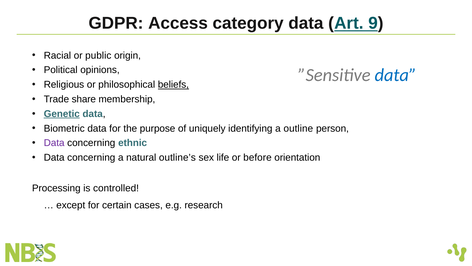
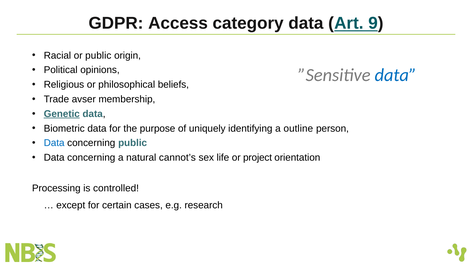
beliefs underline: present -> none
share: share -> avser
Data at (54, 143) colour: purple -> blue
concerning ethnic: ethnic -> public
outline’s: outline’s -> cannot’s
before: before -> project
